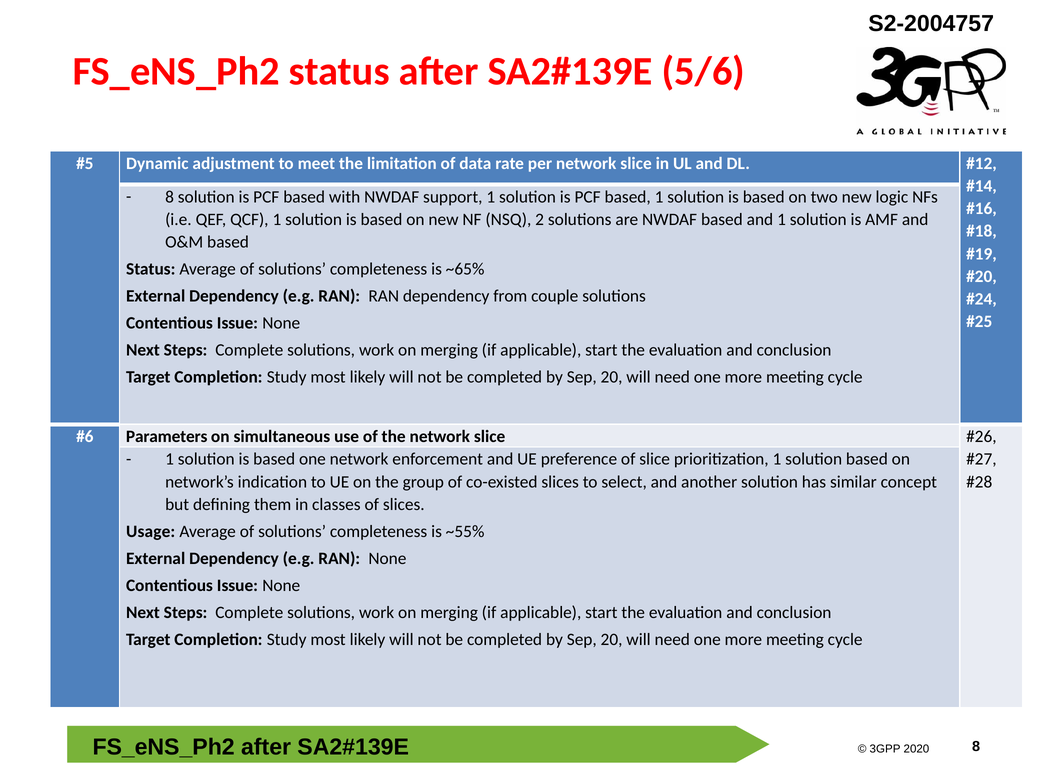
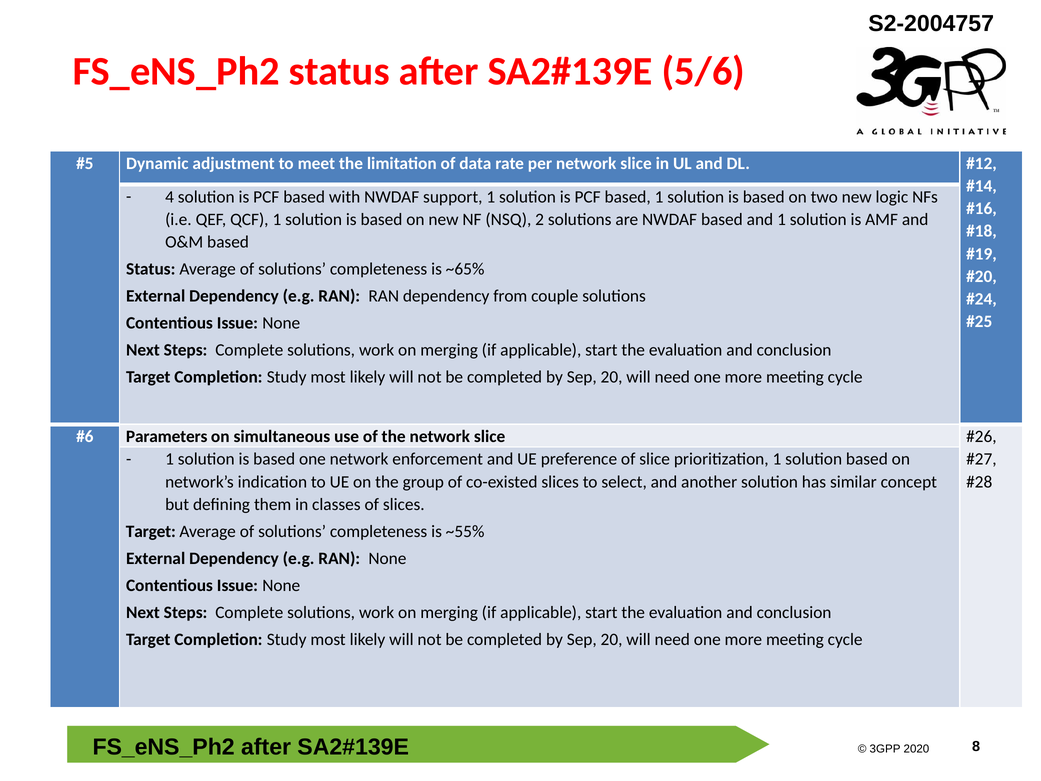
8 at (170, 197): 8 -> 4
Usage at (151, 531): Usage -> Target
